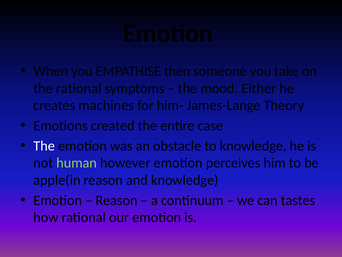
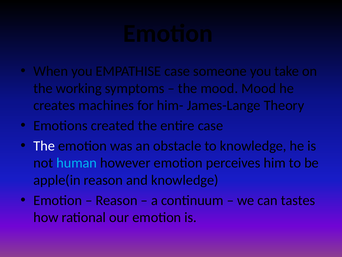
EMPATHISE then: then -> case
the rational: rational -> working
mood Either: Either -> Mood
human colour: light green -> light blue
